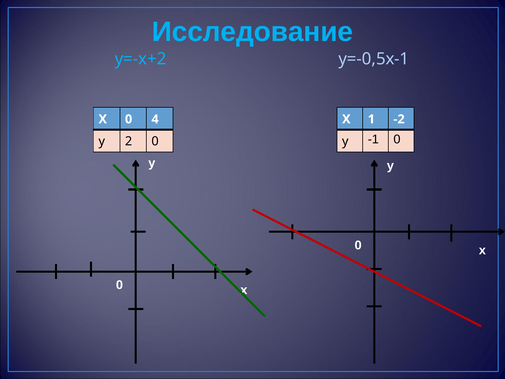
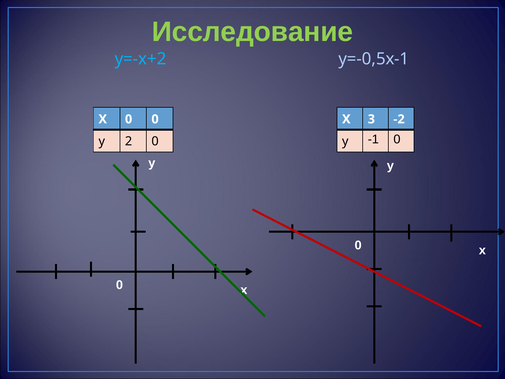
Исследование colour: light blue -> light green
X 0 4: 4 -> 0
1: 1 -> 3
